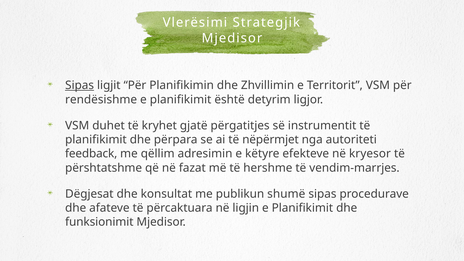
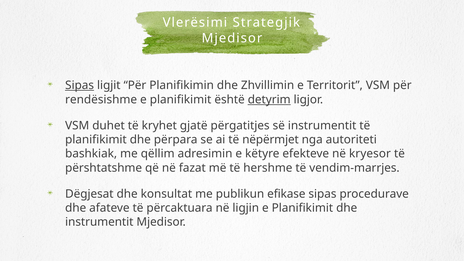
detyrim underline: none -> present
feedback: feedback -> bashkiak
shumë: shumë -> efikase
funksionimit at (99, 222): funksionimit -> instrumentit
